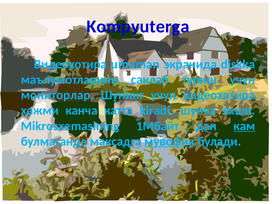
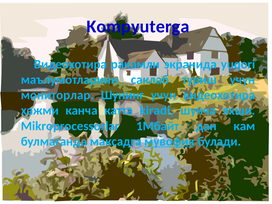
umuman: umuman -> ракамли
diskka: diskka -> yuqori
Mikrosxemasining: Mikrosxemasining -> Mikroprocessorlar
кам underline: present -> none
